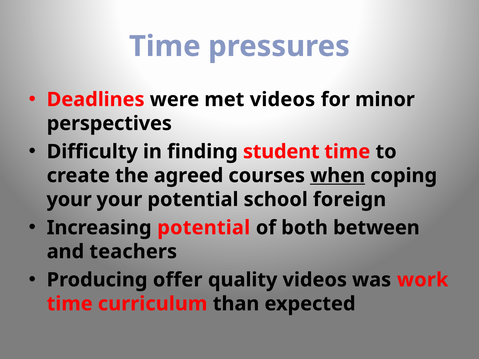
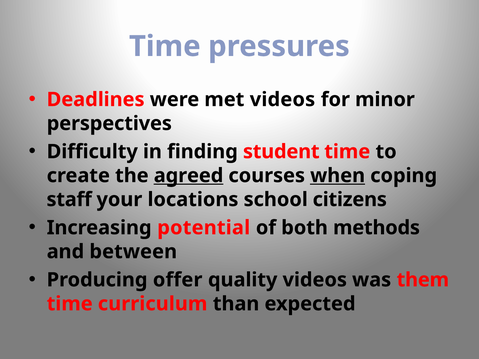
agreed underline: none -> present
your at (69, 200): your -> staff
your potential: potential -> locations
foreign: foreign -> citizens
between: between -> methods
teachers: teachers -> between
work: work -> them
